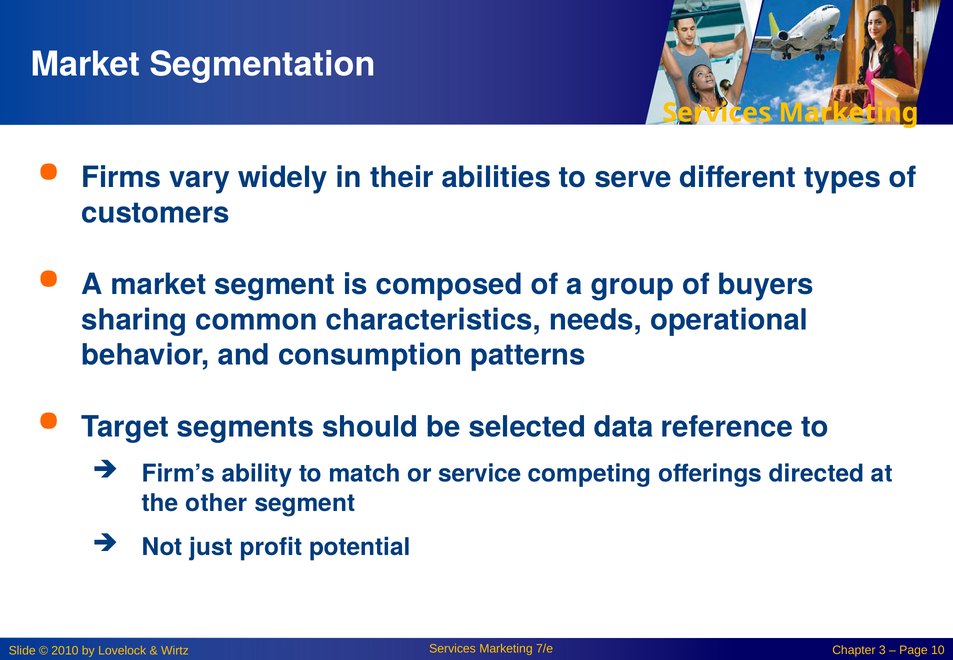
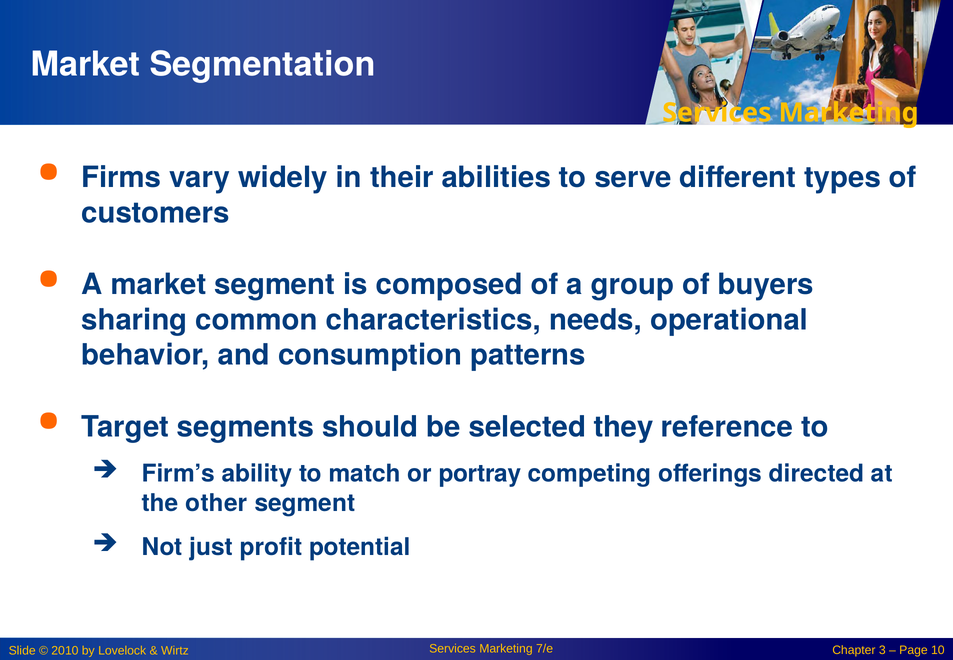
data: data -> they
service: service -> portray
